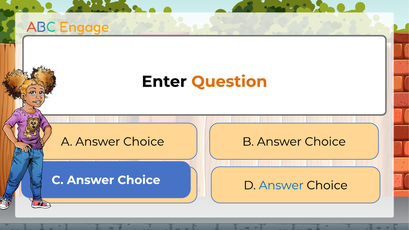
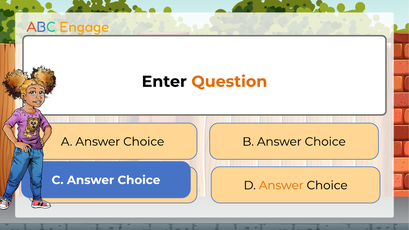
Answer at (281, 185) colour: blue -> orange
